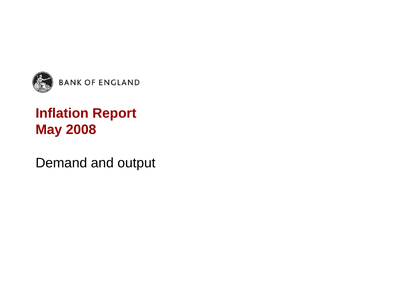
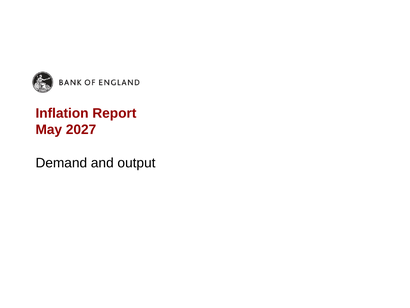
2008: 2008 -> 2027
